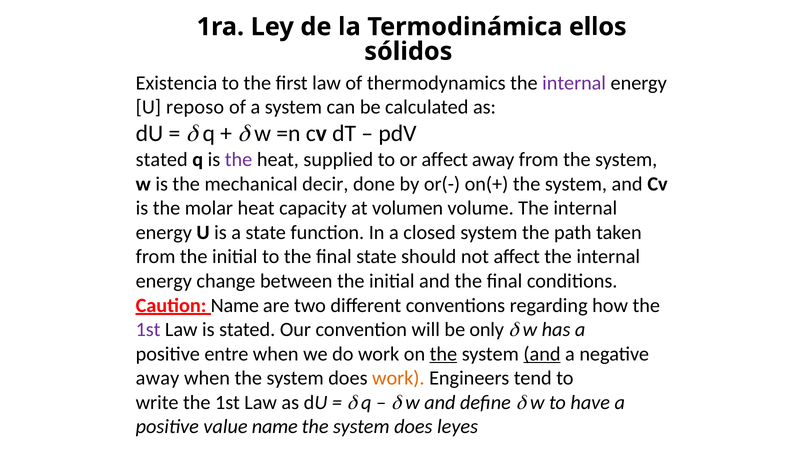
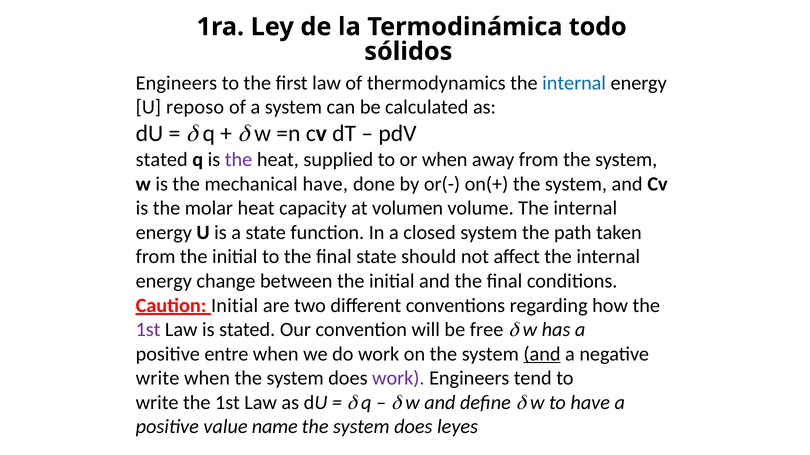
ellos: ellos -> todo
Existencia at (176, 83): Existencia -> Engineers
internal at (574, 83) colour: purple -> blue
or affect: affect -> when
mechanical decir: decir -> have
Caution Name: Name -> Initial
only: only -> free
the at (443, 354) underline: present -> none
away at (158, 379): away -> write
work at (398, 379) colour: orange -> purple
